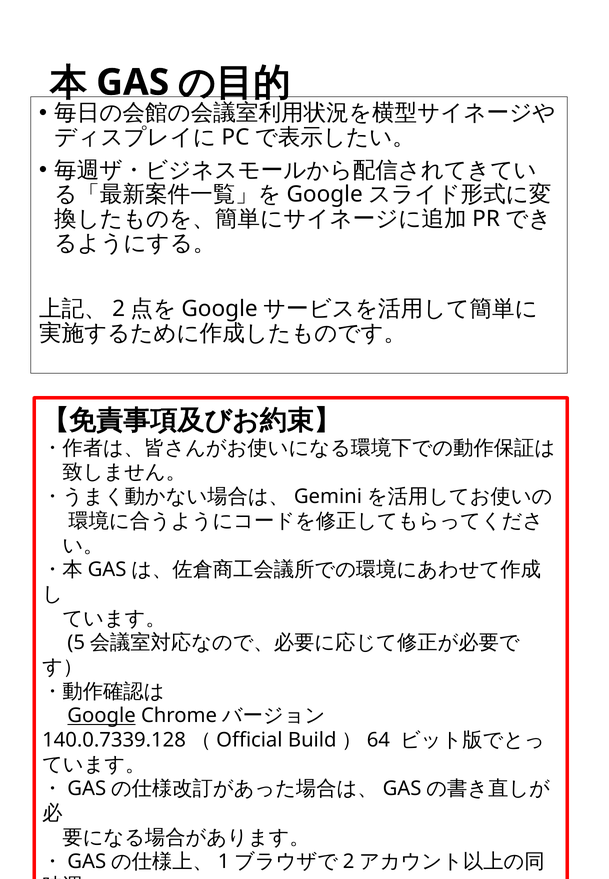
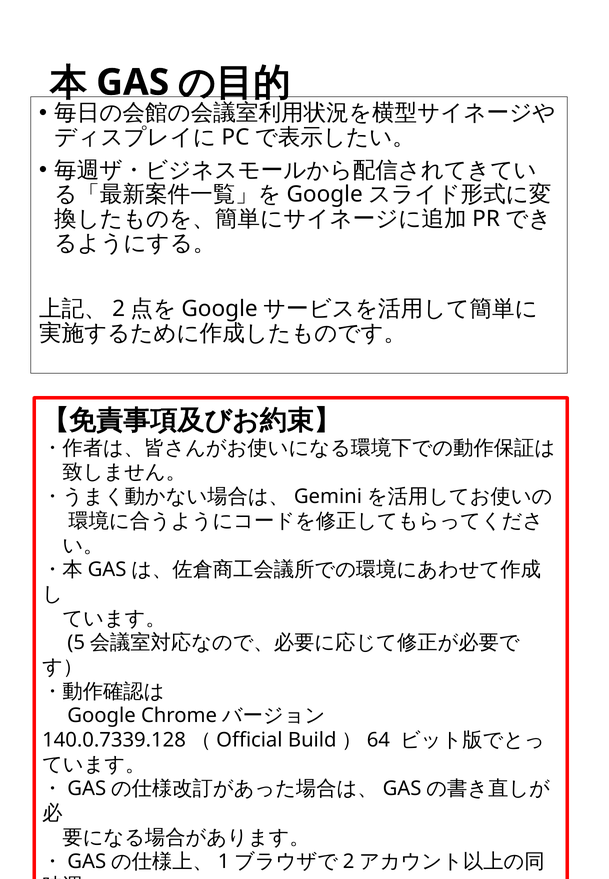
Google underline: present -> none
